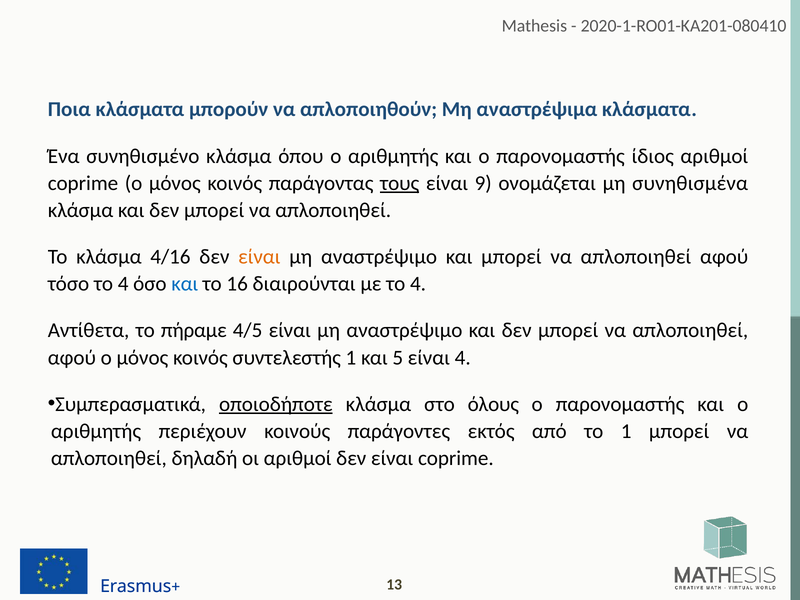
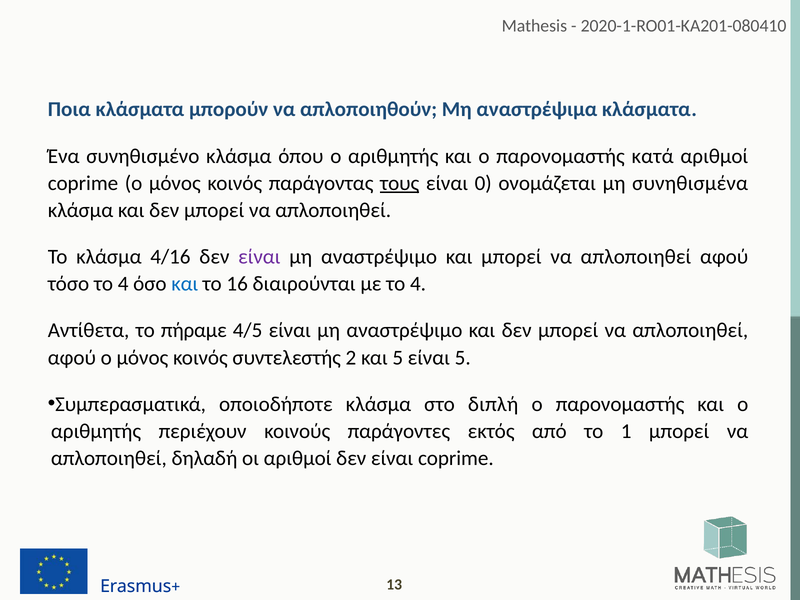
ίδιος: ίδιος -> κατά
9: 9 -> 0
είναι at (259, 257) colour: orange -> purple
συντελεστής 1: 1 -> 2
είναι 4: 4 -> 5
οποιοδήποτε underline: present -> none
όλους: όλους -> διπλή
